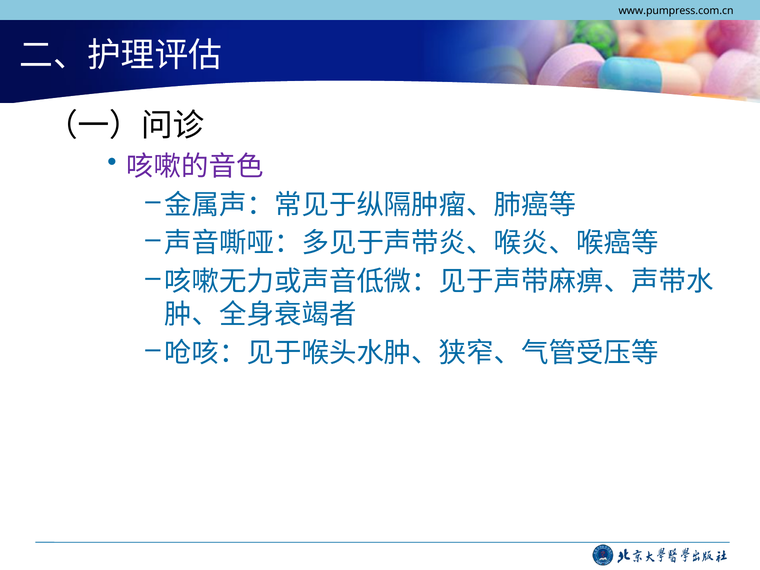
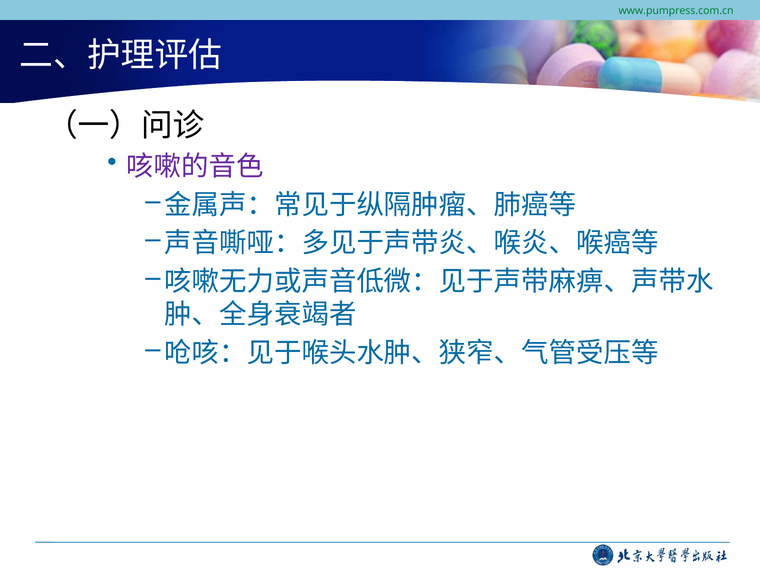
www.pumpress.com.cn colour: black -> green
